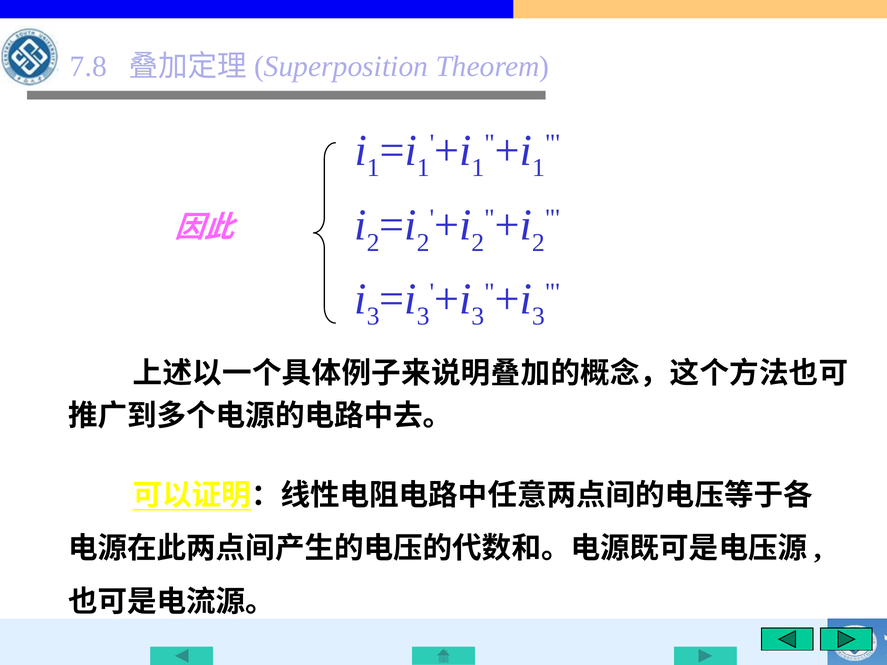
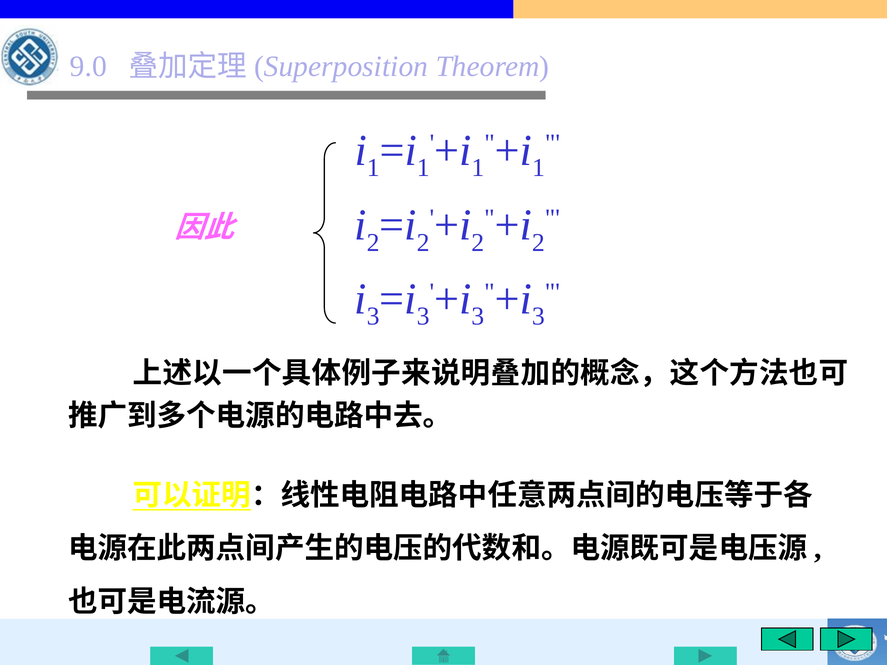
7.8: 7.8 -> 9.0
